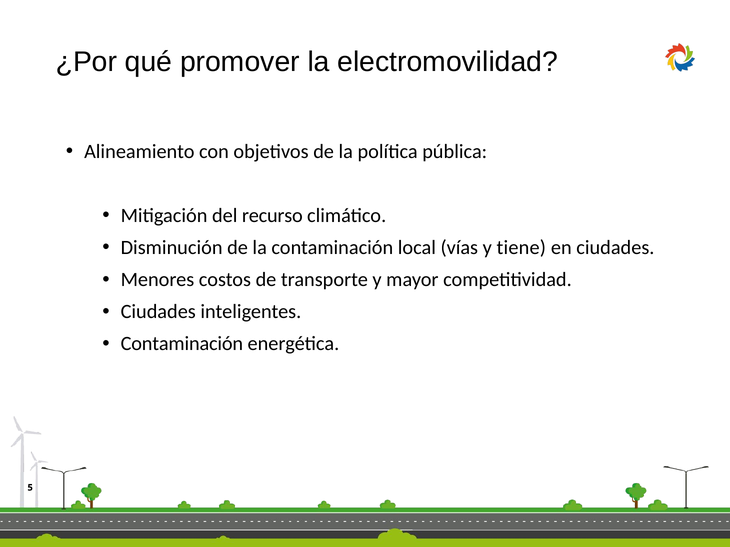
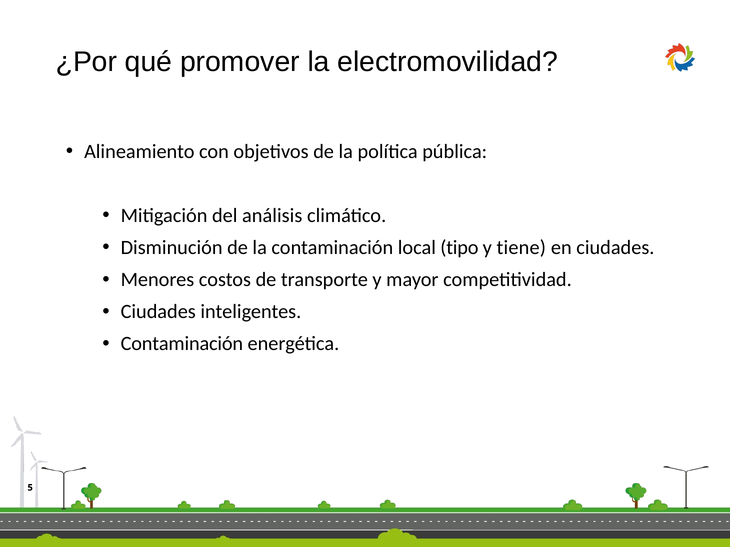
recurso: recurso -> análisis
vías: vías -> tipo
